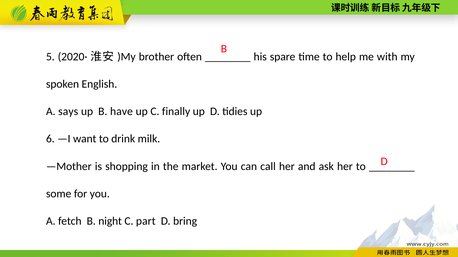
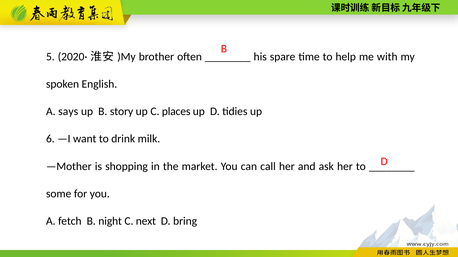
have: have -> story
finally: finally -> places
part: part -> next
